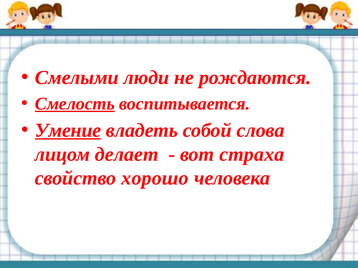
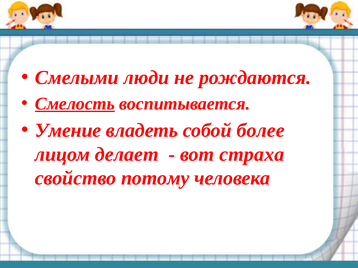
Умение underline: present -> none
слова: слова -> более
хорошо: хорошо -> потому
